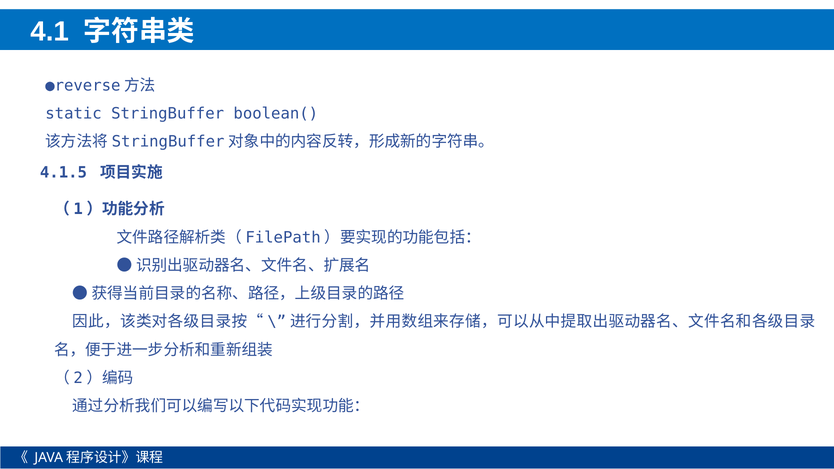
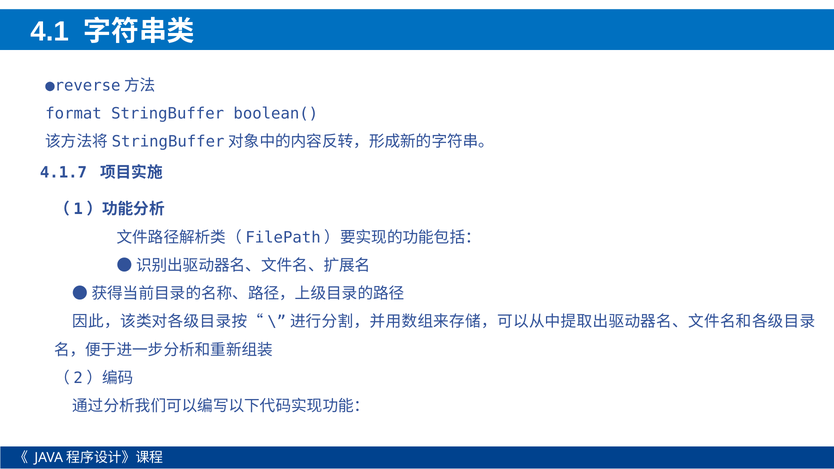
static: static -> format
4.1.5: 4.1.5 -> 4.1.7
